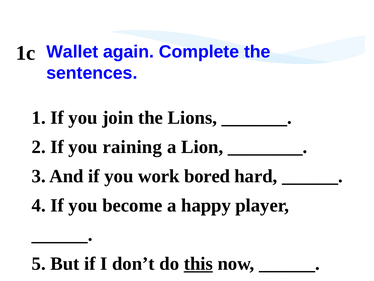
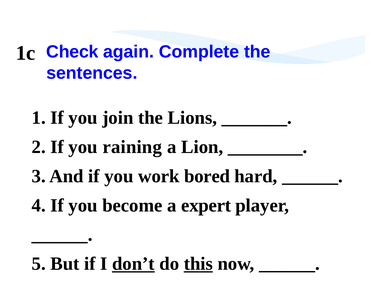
Wallet: Wallet -> Check
happy: happy -> expert
don’t underline: none -> present
